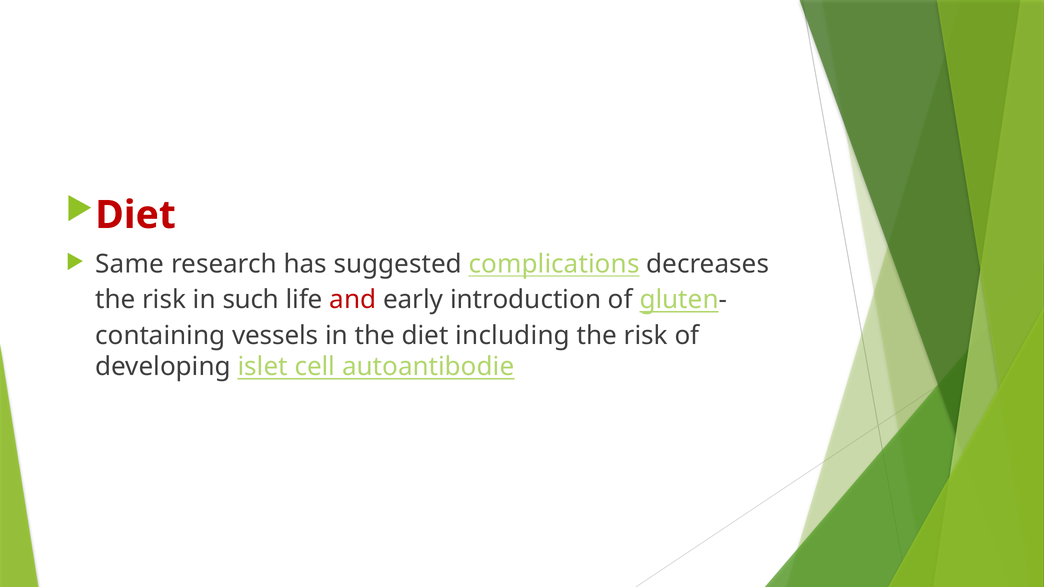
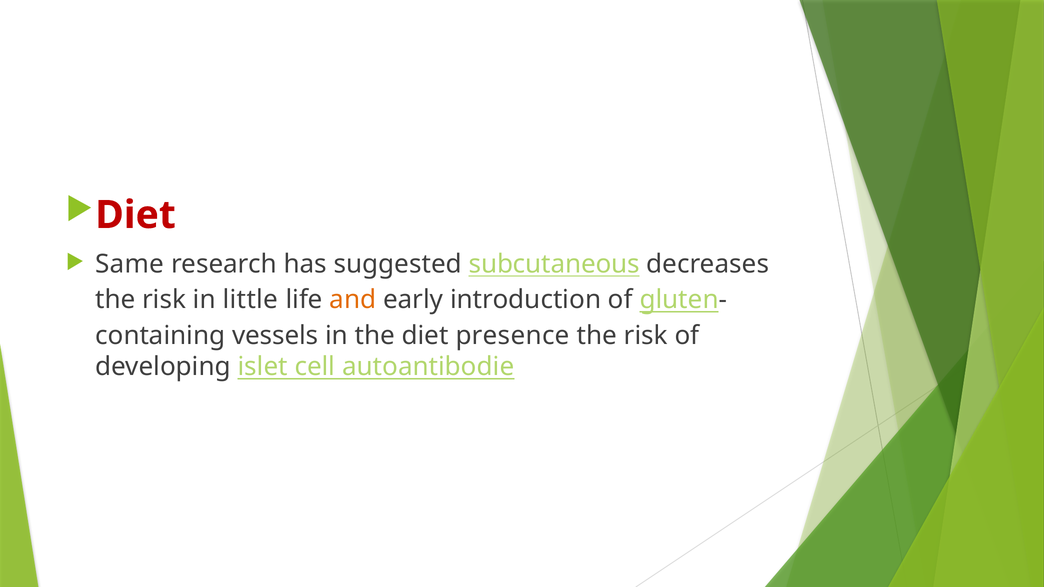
complications: complications -> subcutaneous
such: such -> little
and colour: red -> orange
including: including -> presence
